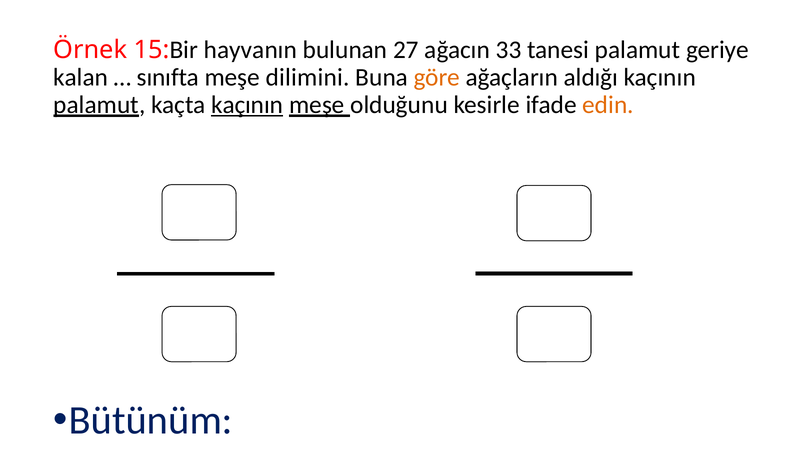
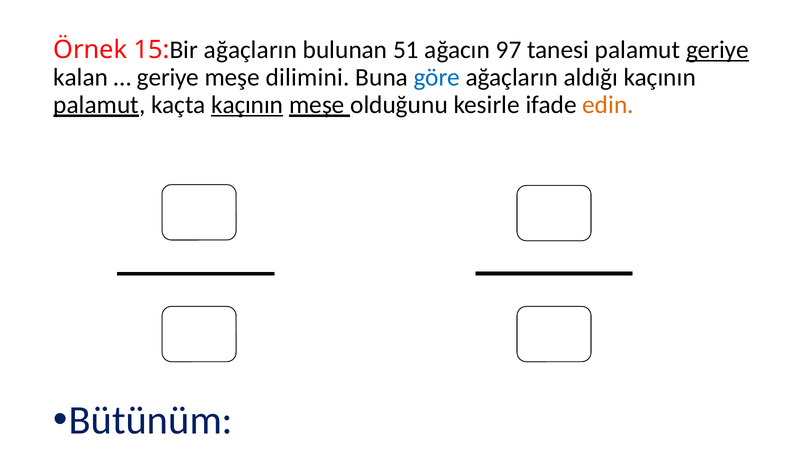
hayvanın at (250, 50): hayvanın -> ağaçların
27: 27 -> 51
33: 33 -> 97
geriye at (717, 50) underline: none -> present
sınıfta at (168, 77): sınıfta -> geriye
göre colour: orange -> blue
